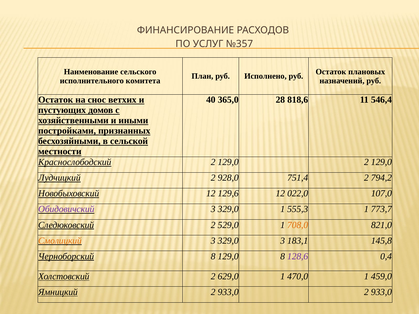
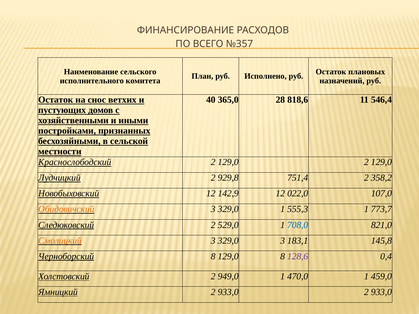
УСЛУГ: УСЛУГ -> ВСЕГО
928,0: 928,0 -> 929,8
794,2: 794,2 -> 358,2
129,6: 129,6 -> 142,9
Обидовичский colour: purple -> orange
708,0 colour: orange -> blue
629,0: 629,0 -> 949,0
